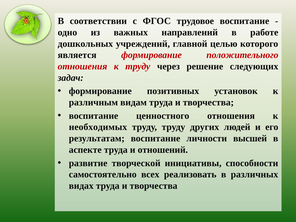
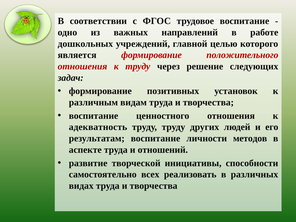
необходимых: необходимых -> адекватность
высшей: высшей -> методов
